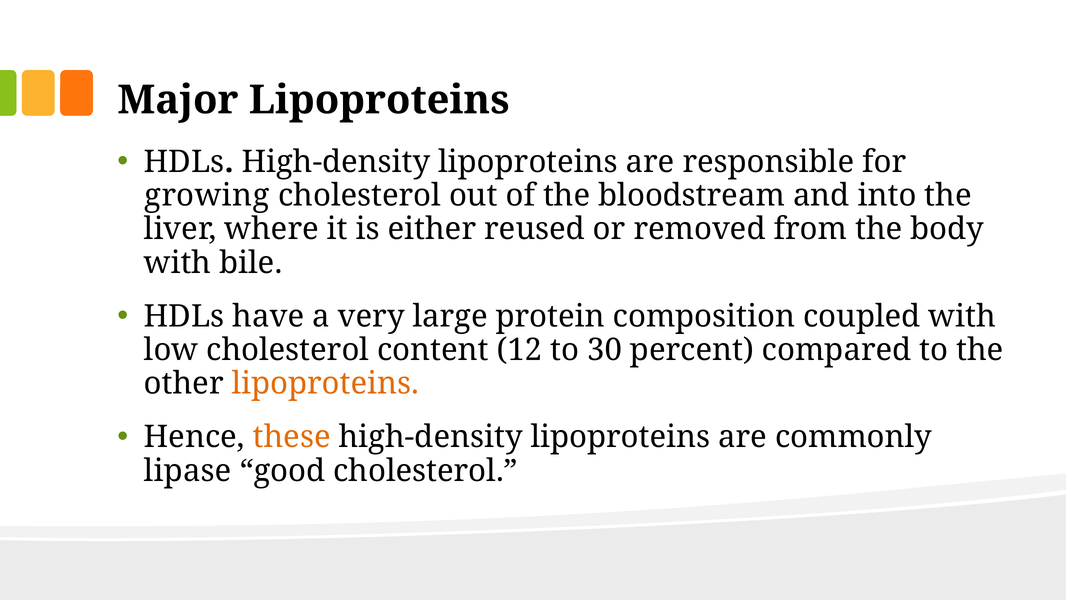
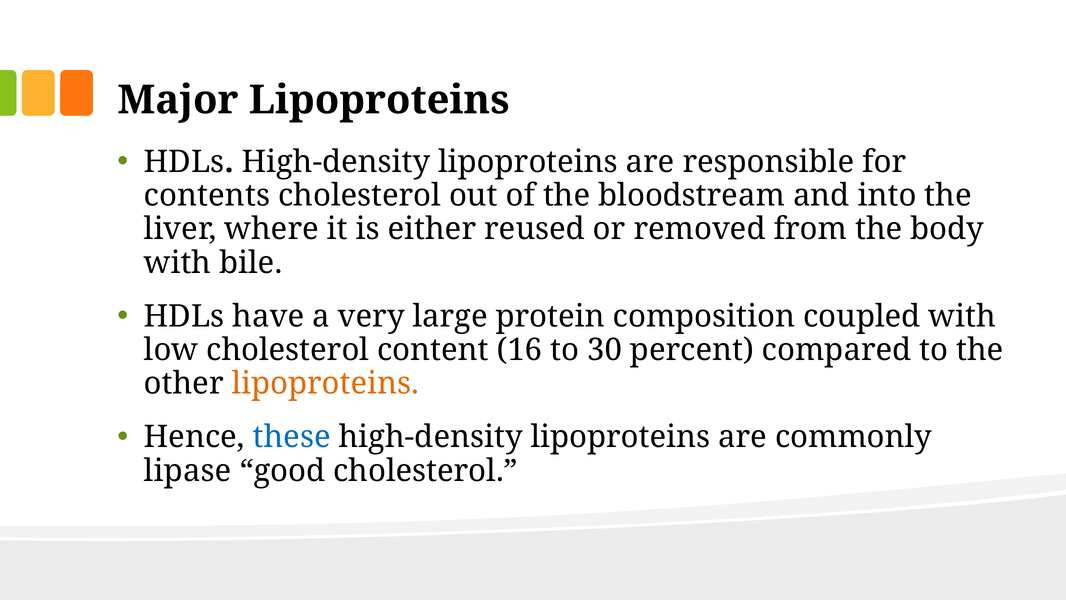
growing: growing -> contents
12: 12 -> 16
these colour: orange -> blue
